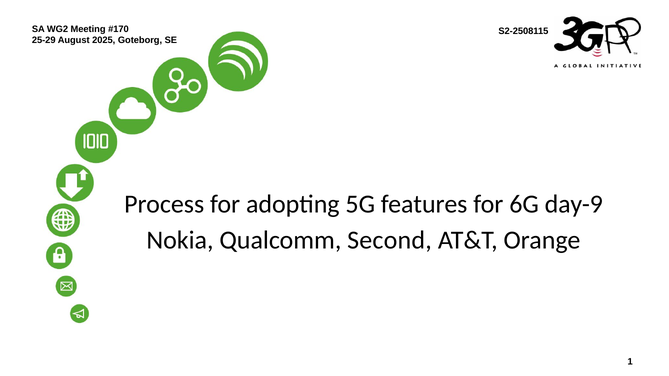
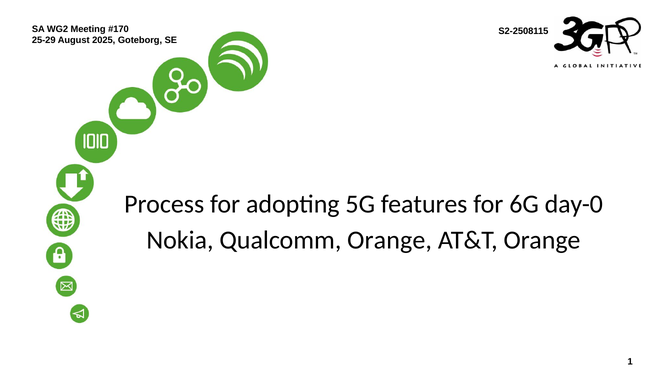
day-9: day-9 -> day-0
Qualcomm Second: Second -> Orange
